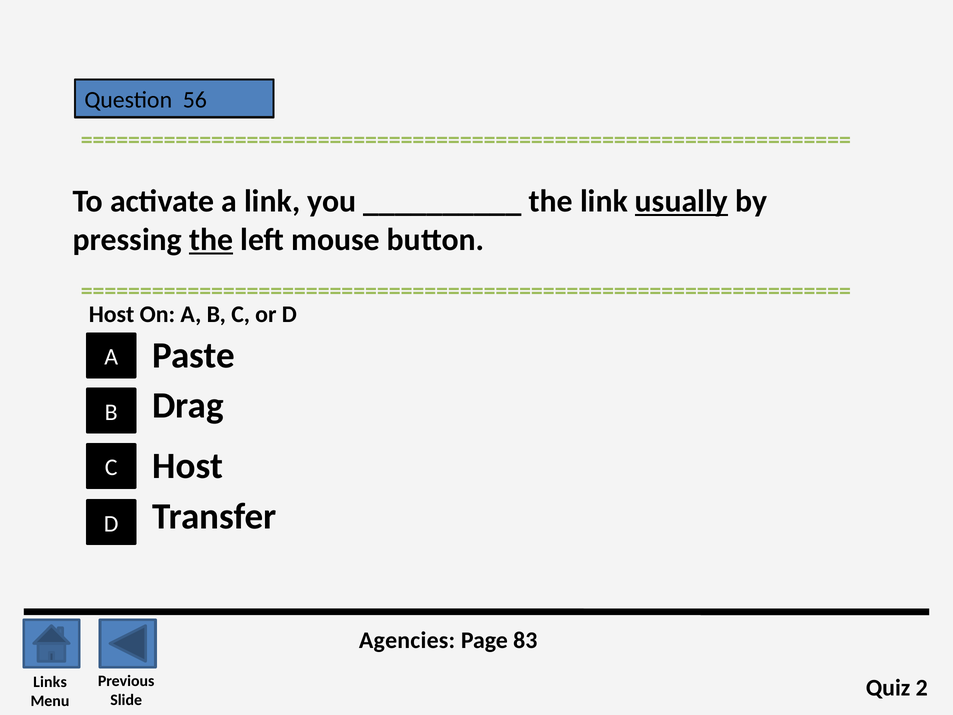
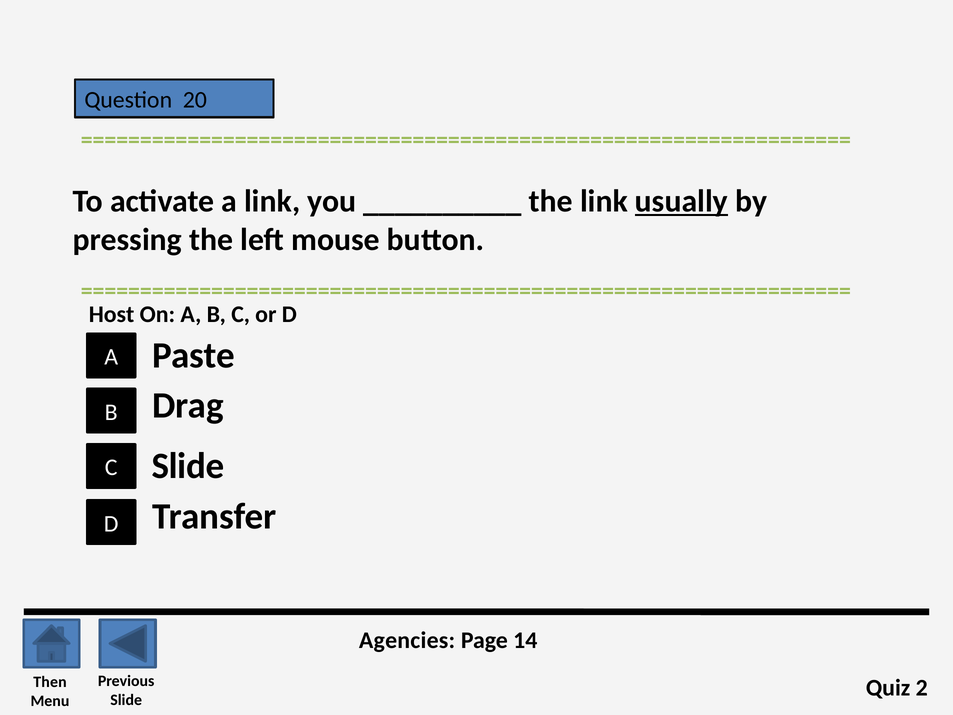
56: 56 -> 20
the at (211, 240) underline: present -> none
Host at (188, 466): Host -> Slide
83: 83 -> 14
Links: Links -> Then
